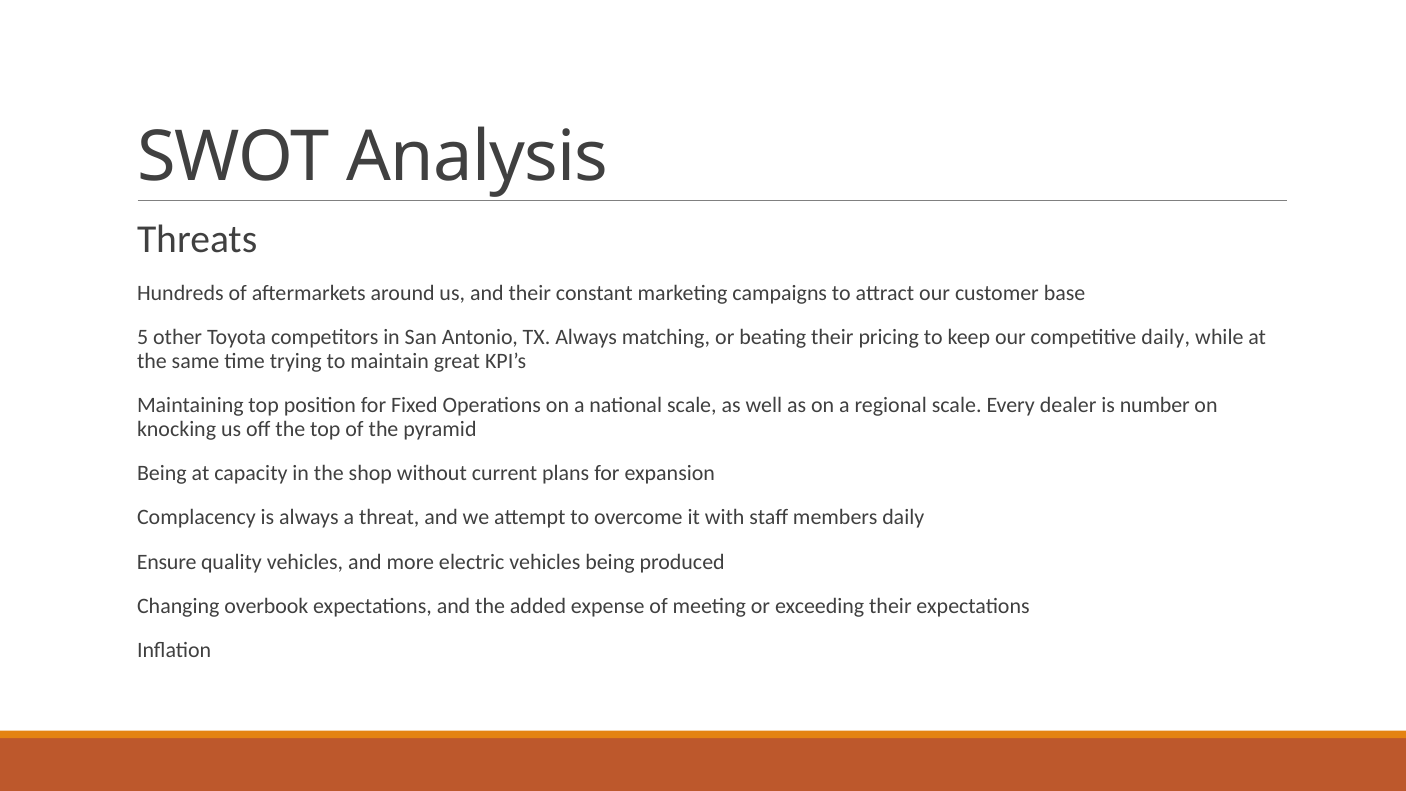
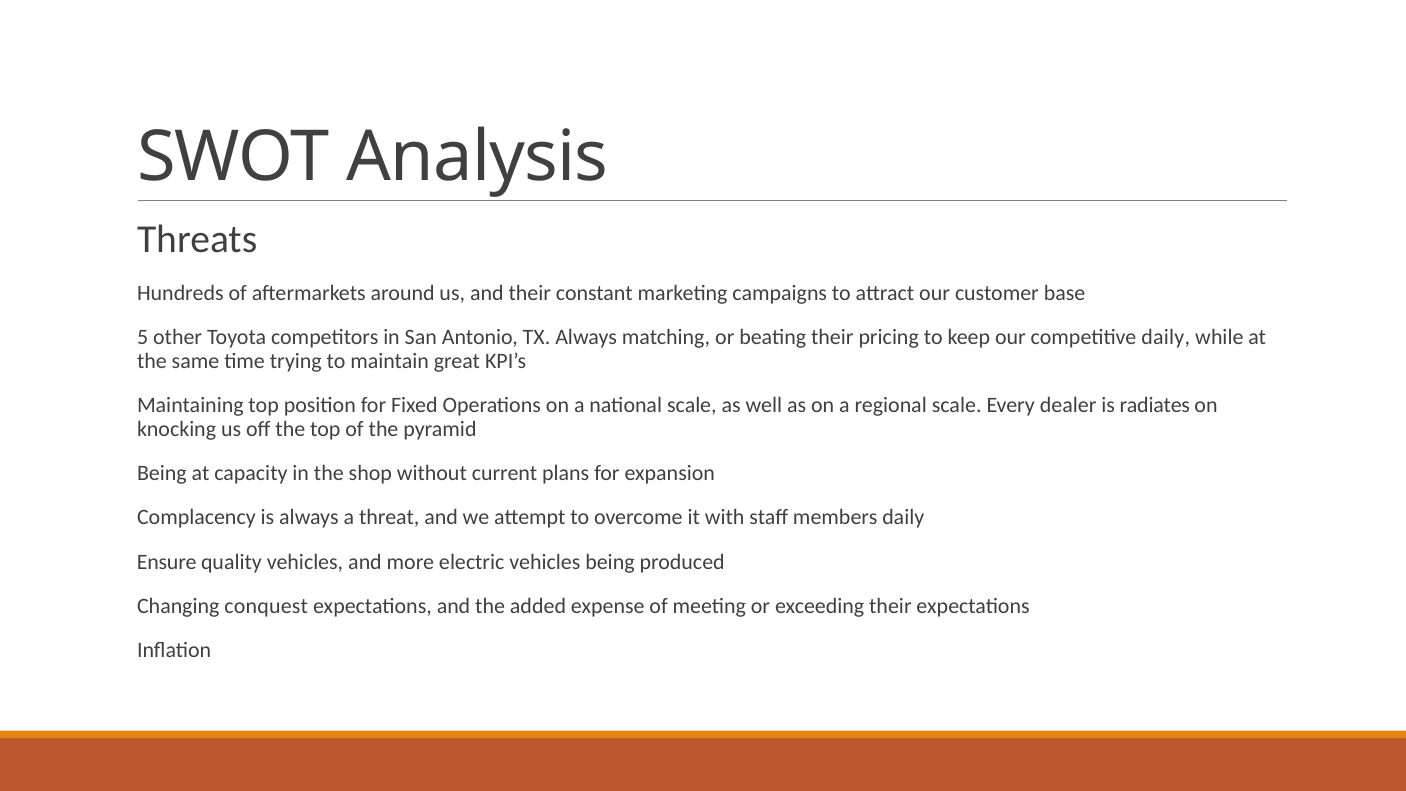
number: number -> radiates
overbook: overbook -> conquest
